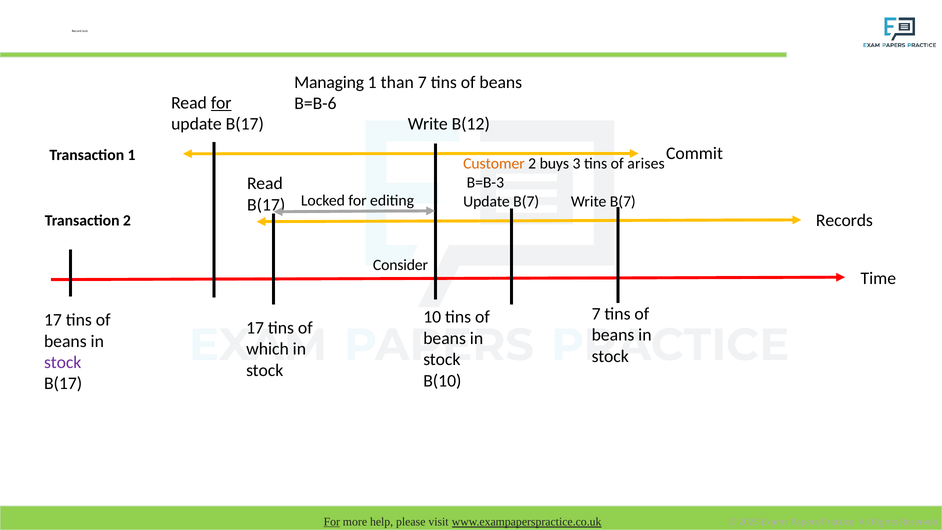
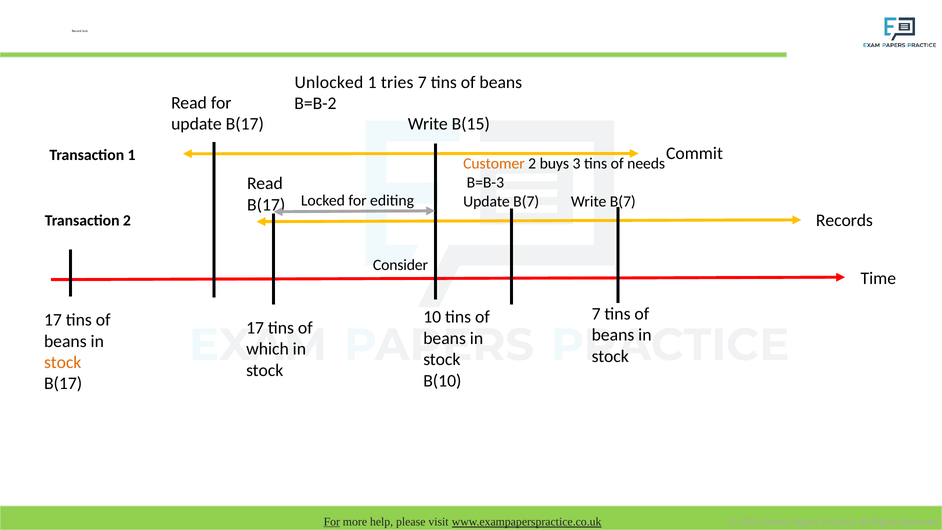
Managing: Managing -> Unlocked
than: than -> tries
for at (221, 103) underline: present -> none
B=B-6: B=B-6 -> B=B-2
B(12: B(12 -> B(15
arises: arises -> needs
stock at (63, 362) colour: purple -> orange
